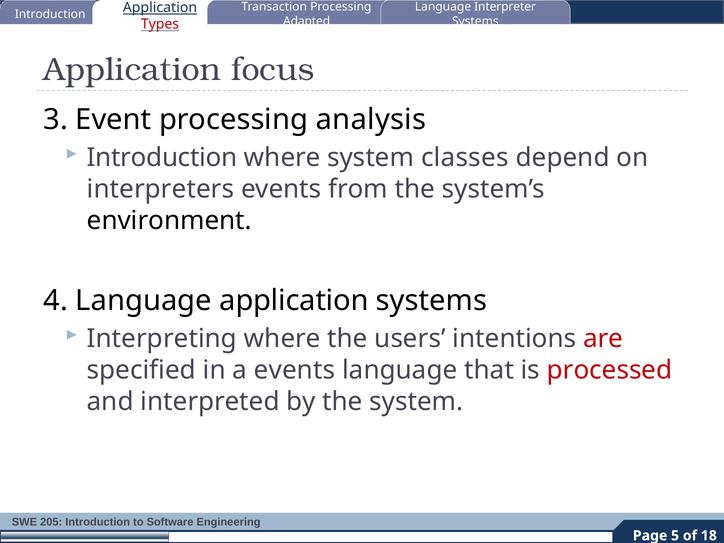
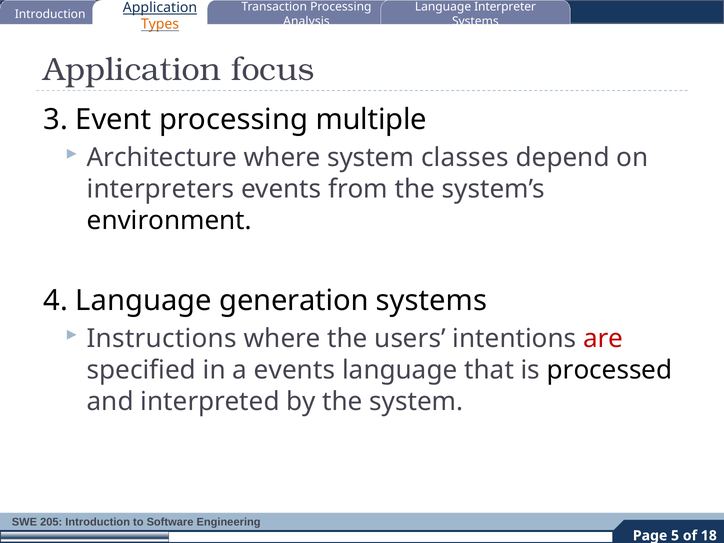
Adapted: Adapted -> Analysis
Types colour: red -> orange
analysis: analysis -> multiple
Introduction at (162, 158): Introduction -> Architecture
Language application: application -> generation
Interpreting: Interpreting -> Instructions
processed colour: red -> black
